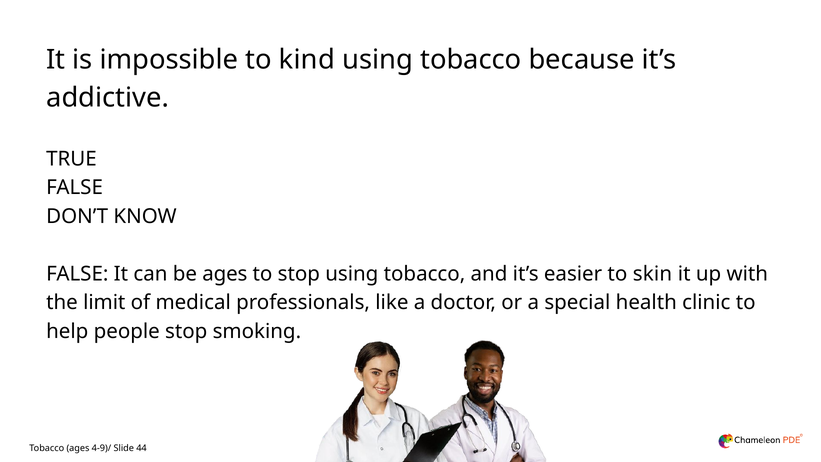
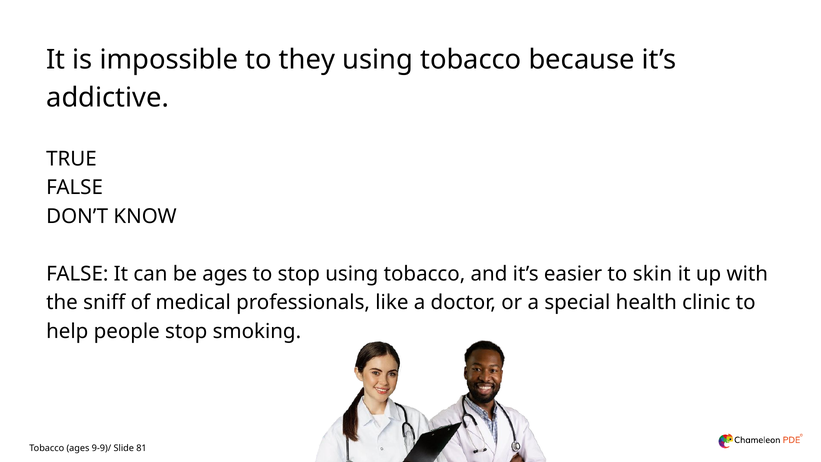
kind: kind -> they
limit: limit -> sniff
4-9)/: 4-9)/ -> 9-9)/
44: 44 -> 81
